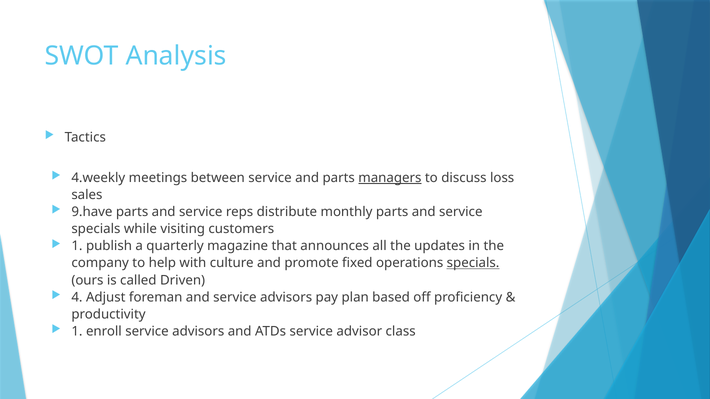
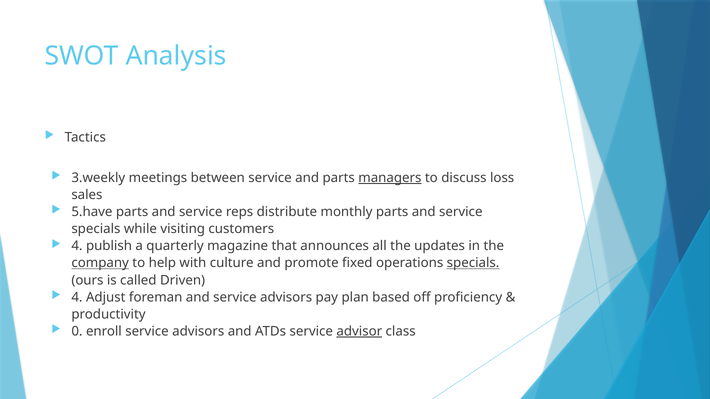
4.weekly: 4.weekly -> 3.weekly
9.have: 9.have -> 5.have
1 at (77, 246): 1 -> 4
company underline: none -> present
1 at (77, 332): 1 -> 0
advisor underline: none -> present
